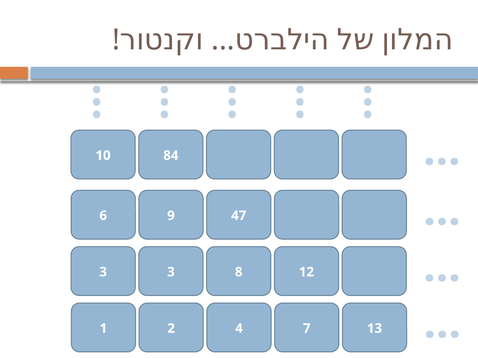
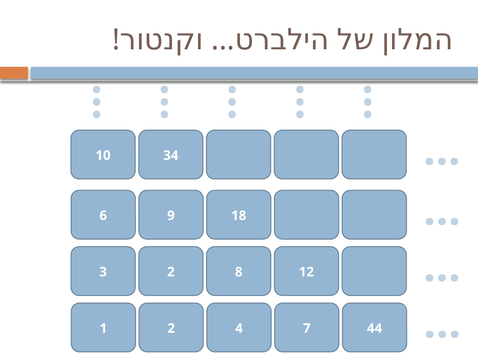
84: 84 -> 34
47: 47 -> 18
3 3: 3 -> 2
13: 13 -> 44
